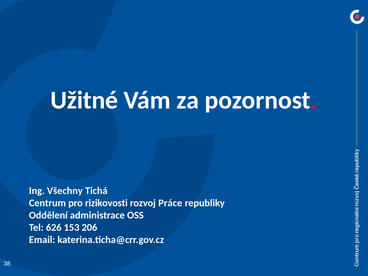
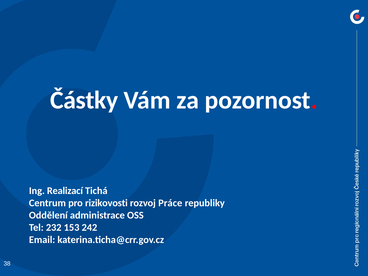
Užitné: Užitné -> Částky
Všechny: Všechny -> Realizací
626: 626 -> 232
206: 206 -> 242
